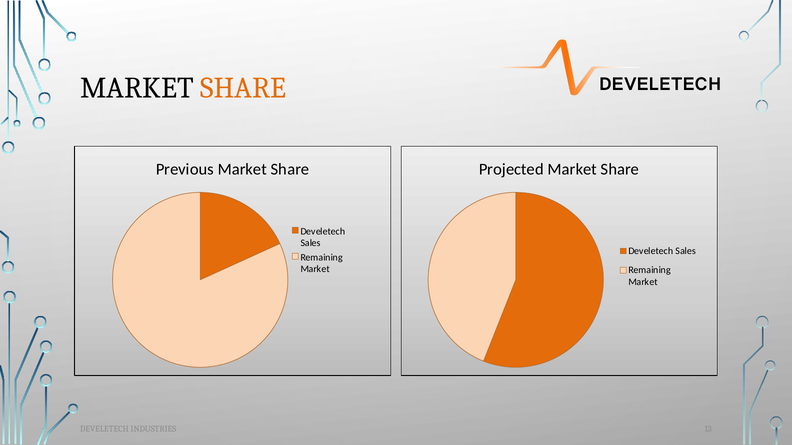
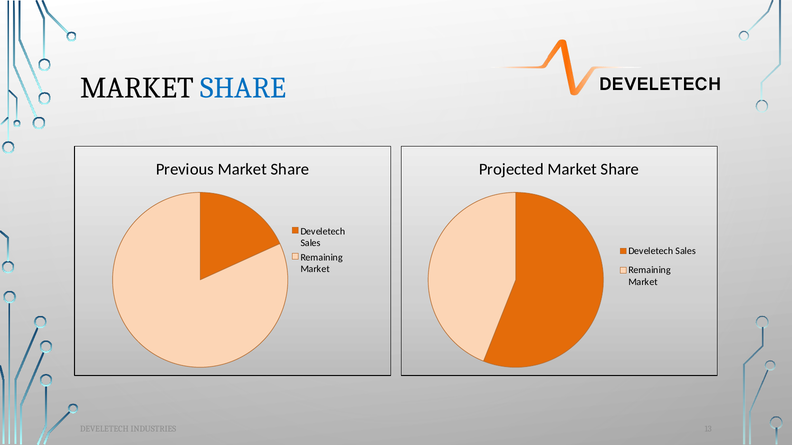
SHARE at (243, 88) colour: orange -> blue
